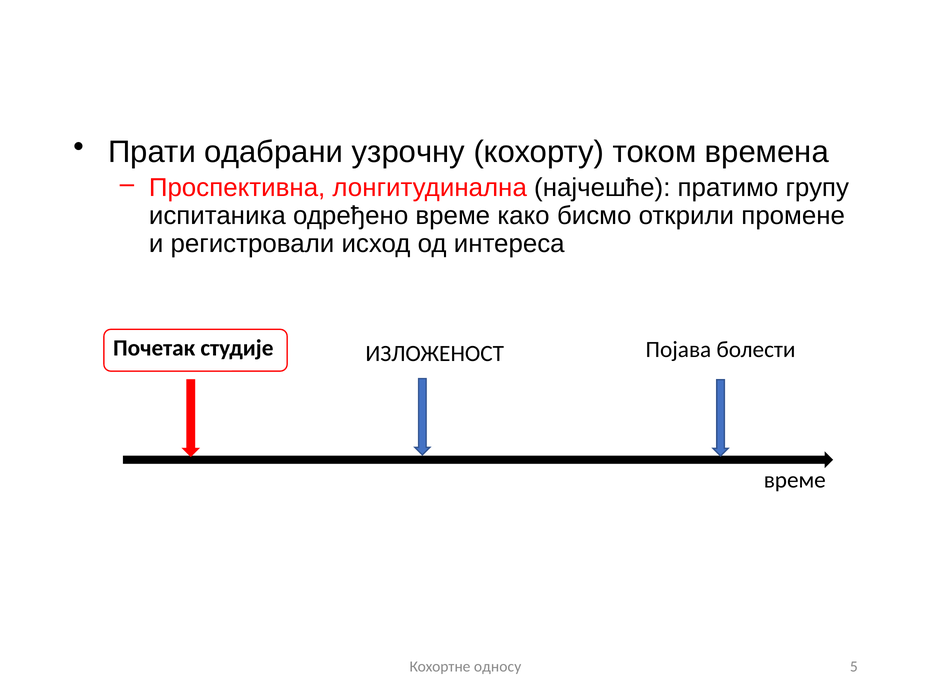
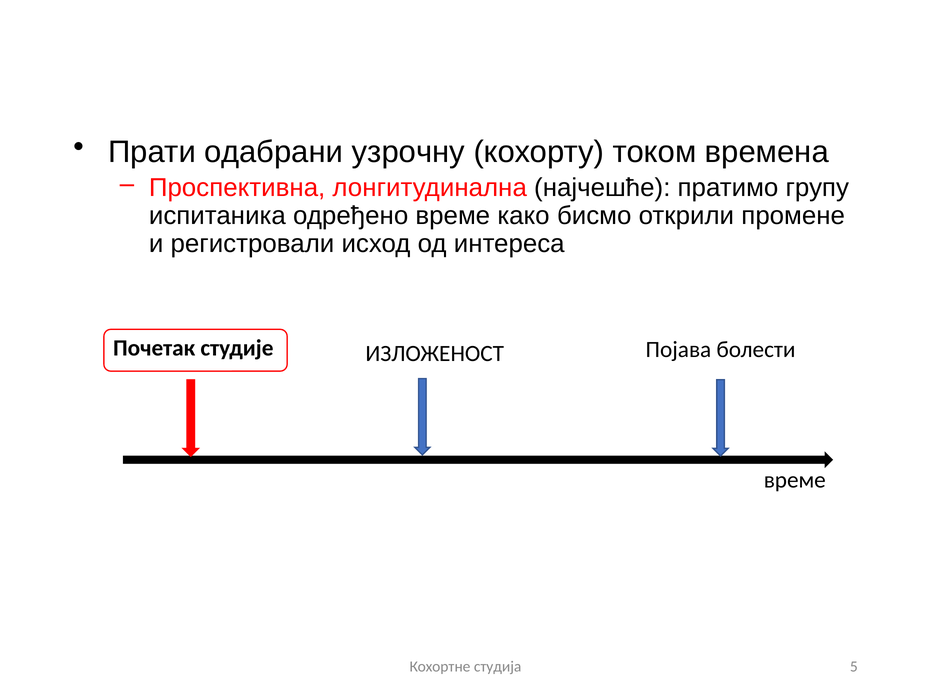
односу: односу -> студија
